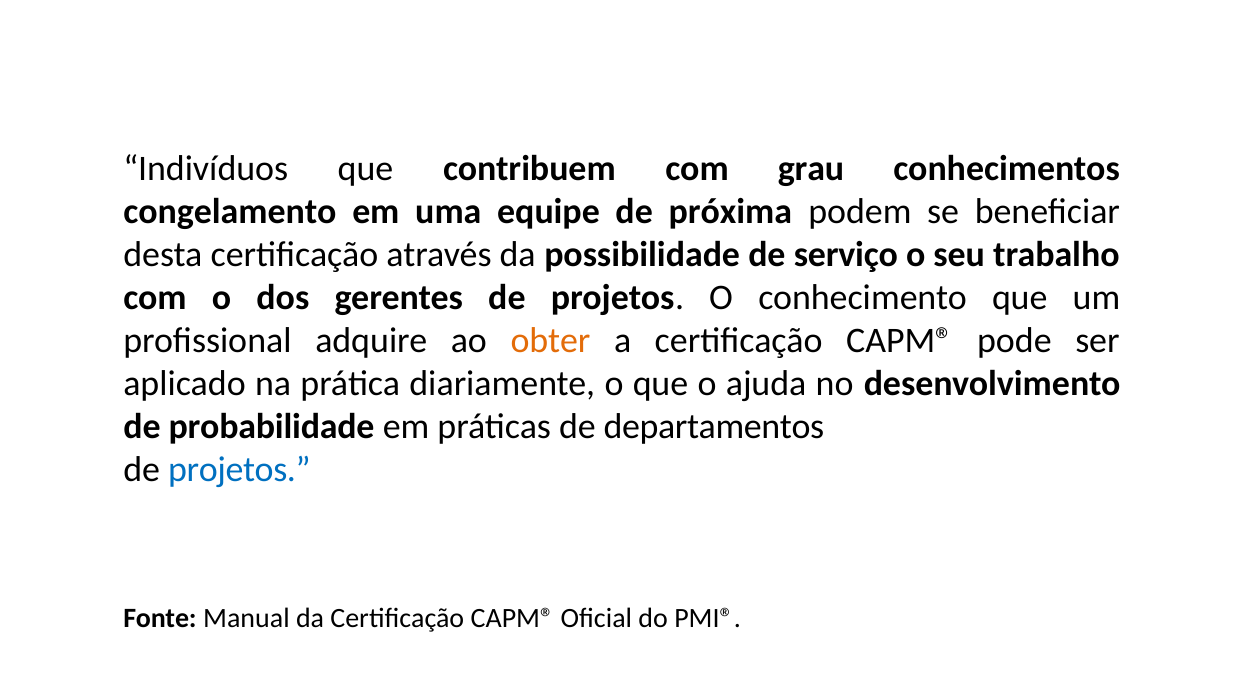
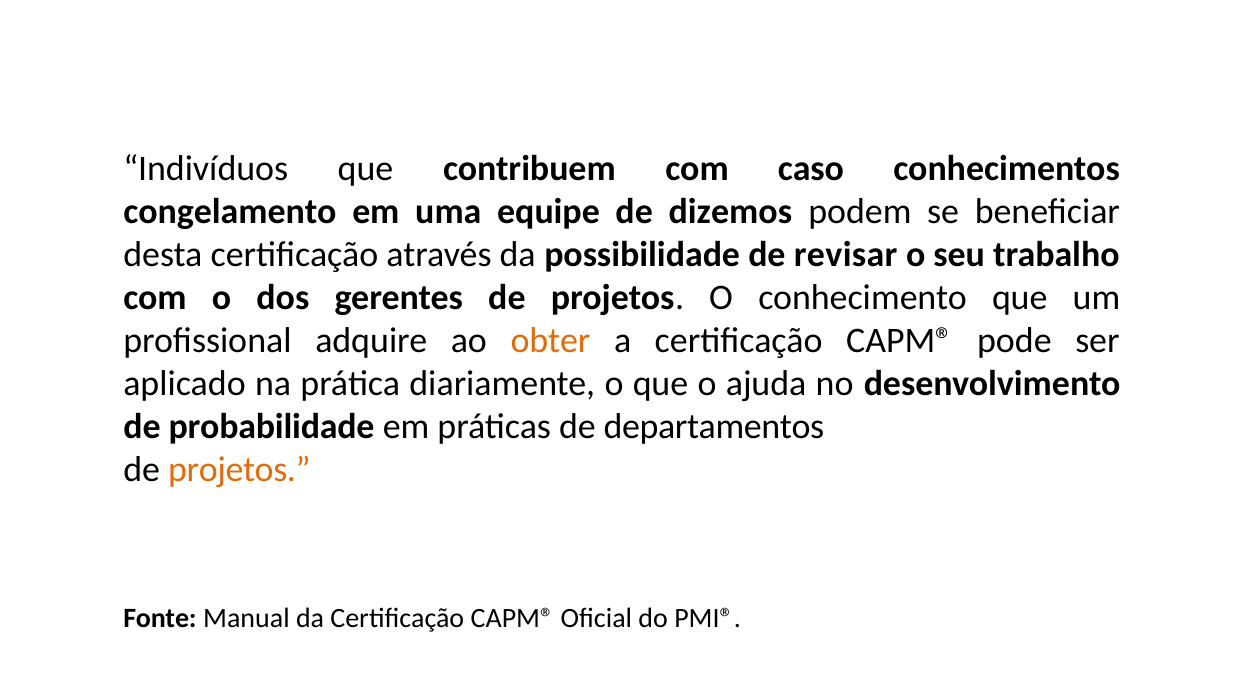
grau: grau -> caso
próxima: próxima -> dizemos
serviço: serviço -> revisar
projetos at (239, 470) colour: blue -> orange
